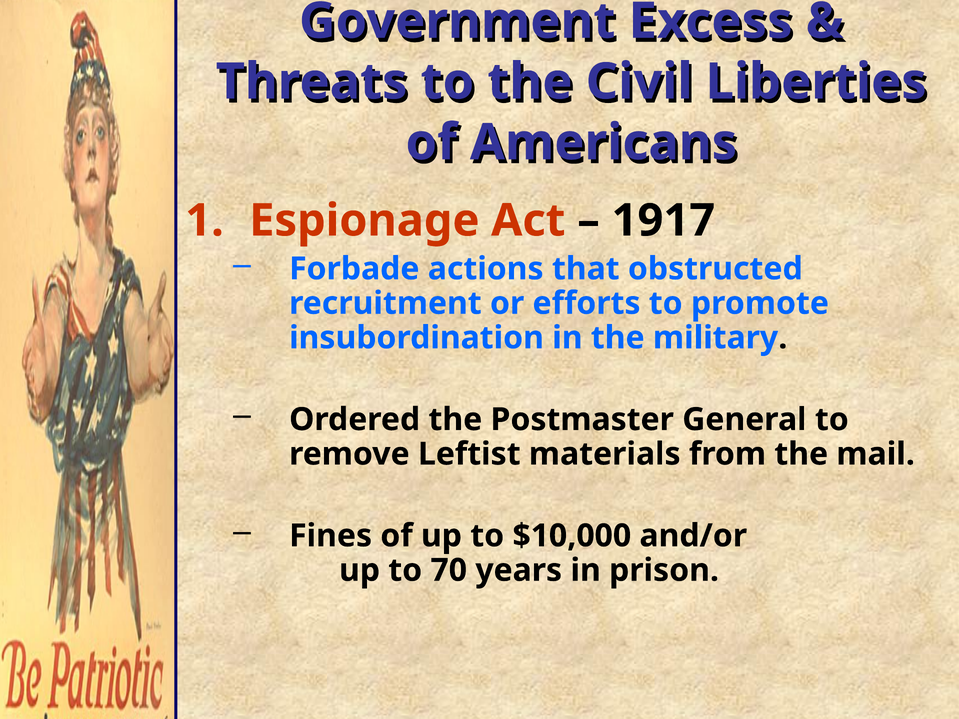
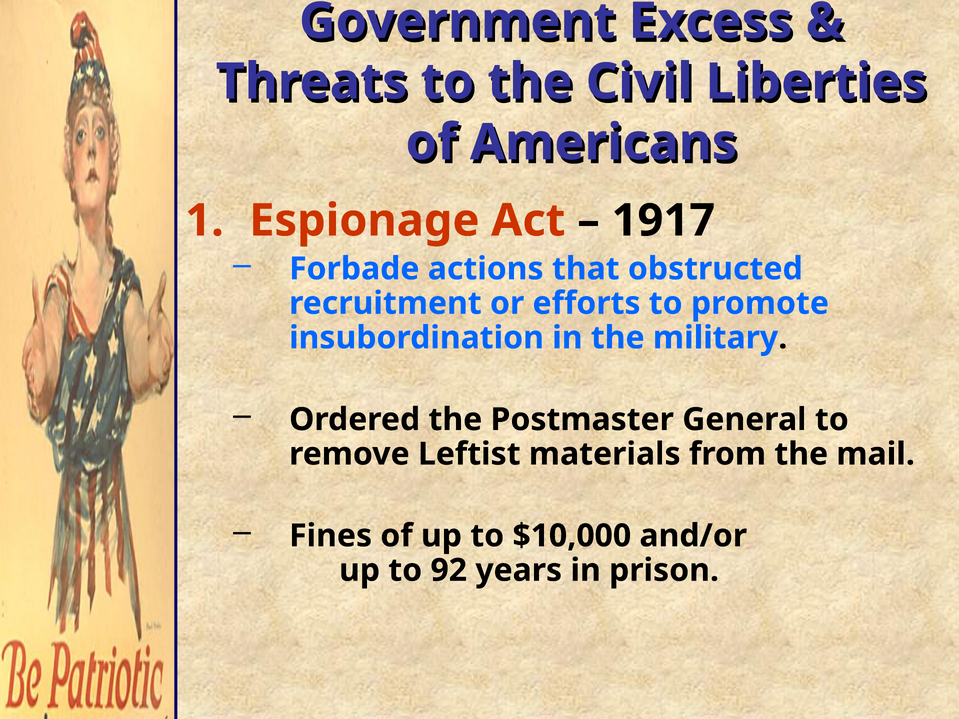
70: 70 -> 92
